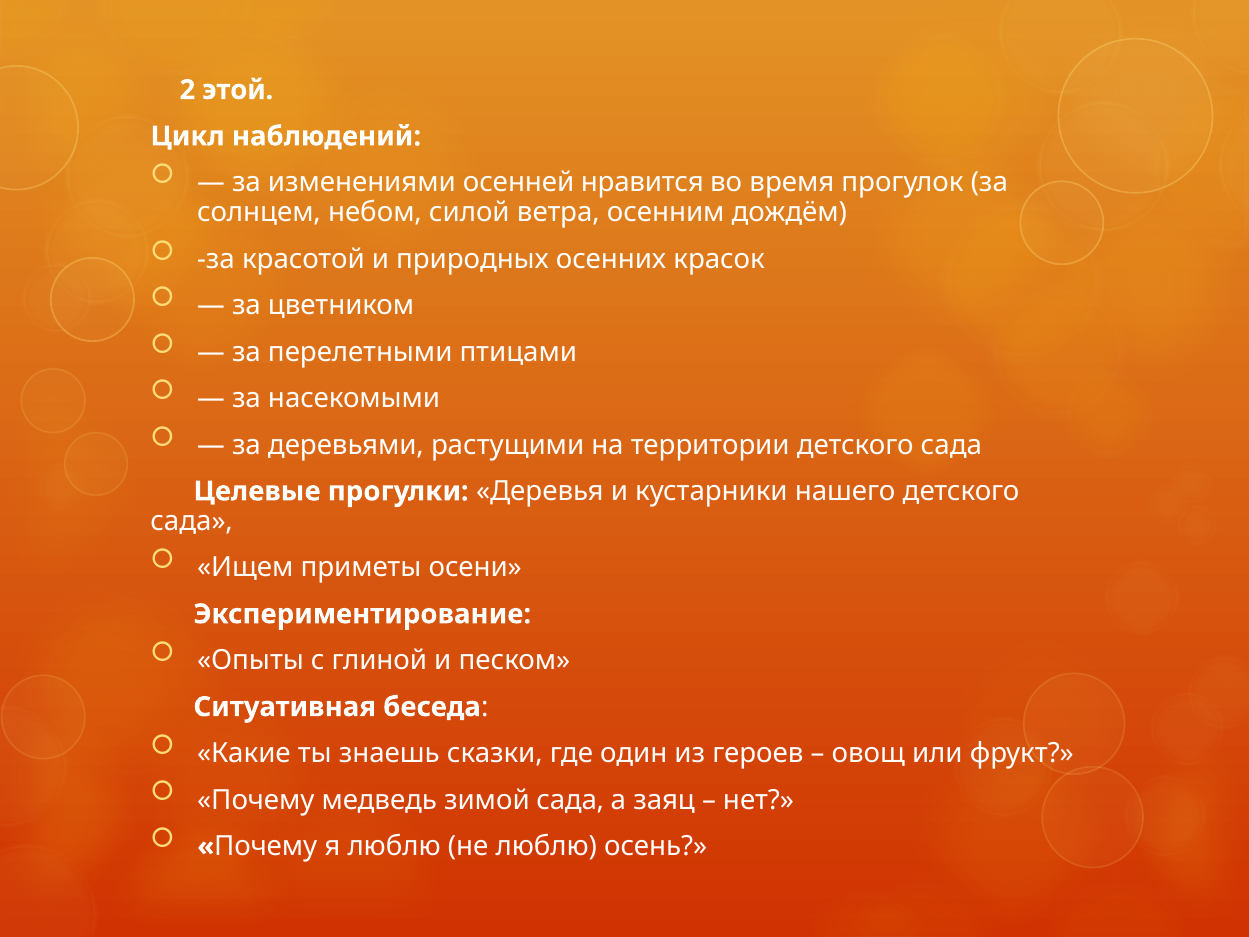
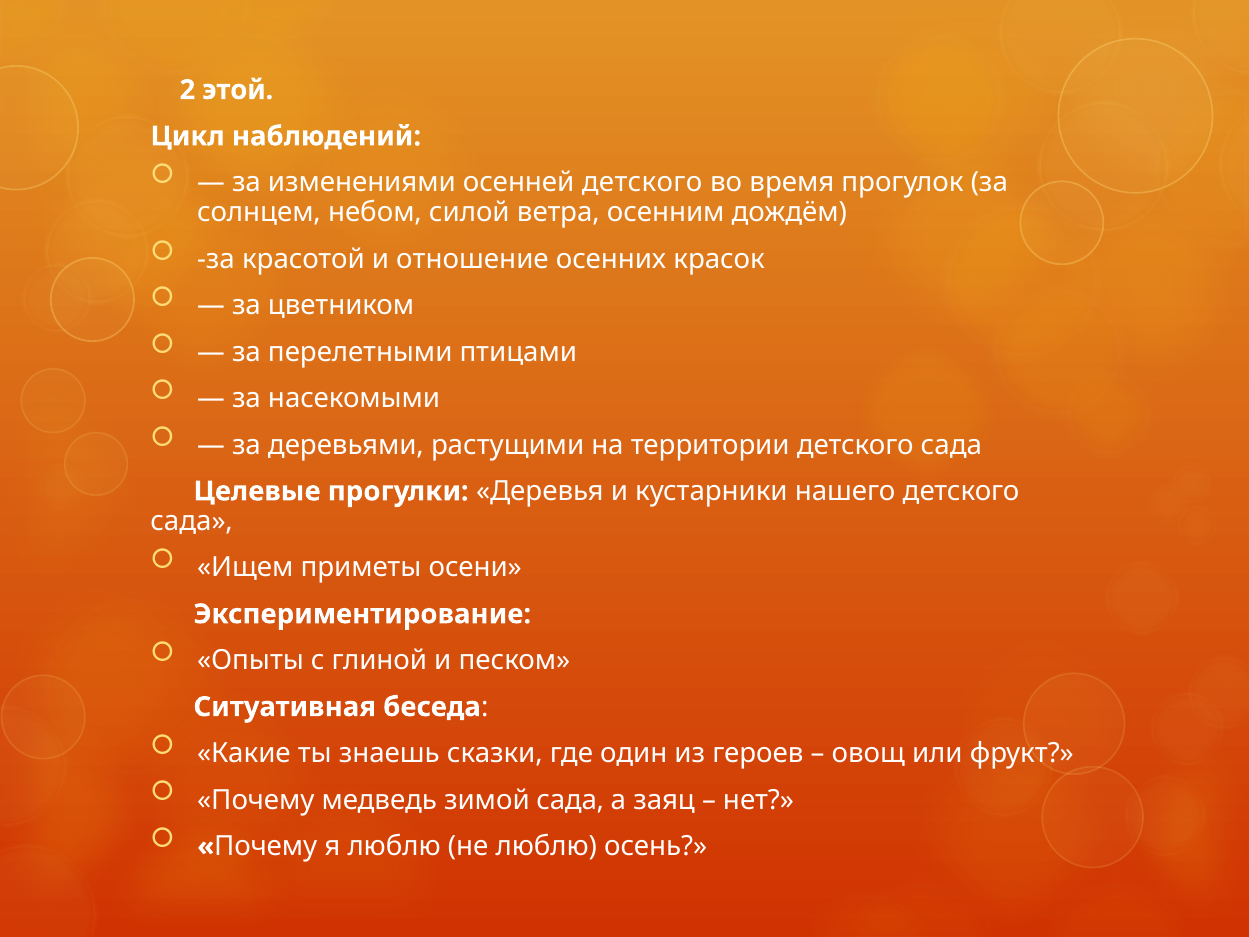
осенней нравится: нравится -> детского
природных: природных -> отношение
